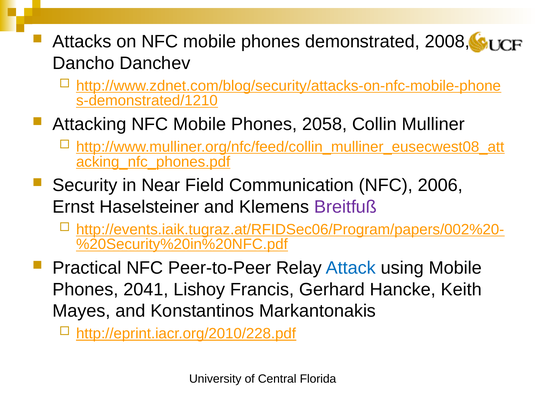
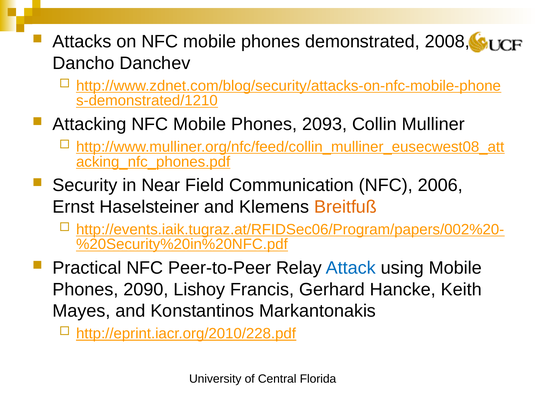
2058: 2058 -> 2093
Breitfuß colour: purple -> orange
2041: 2041 -> 2090
